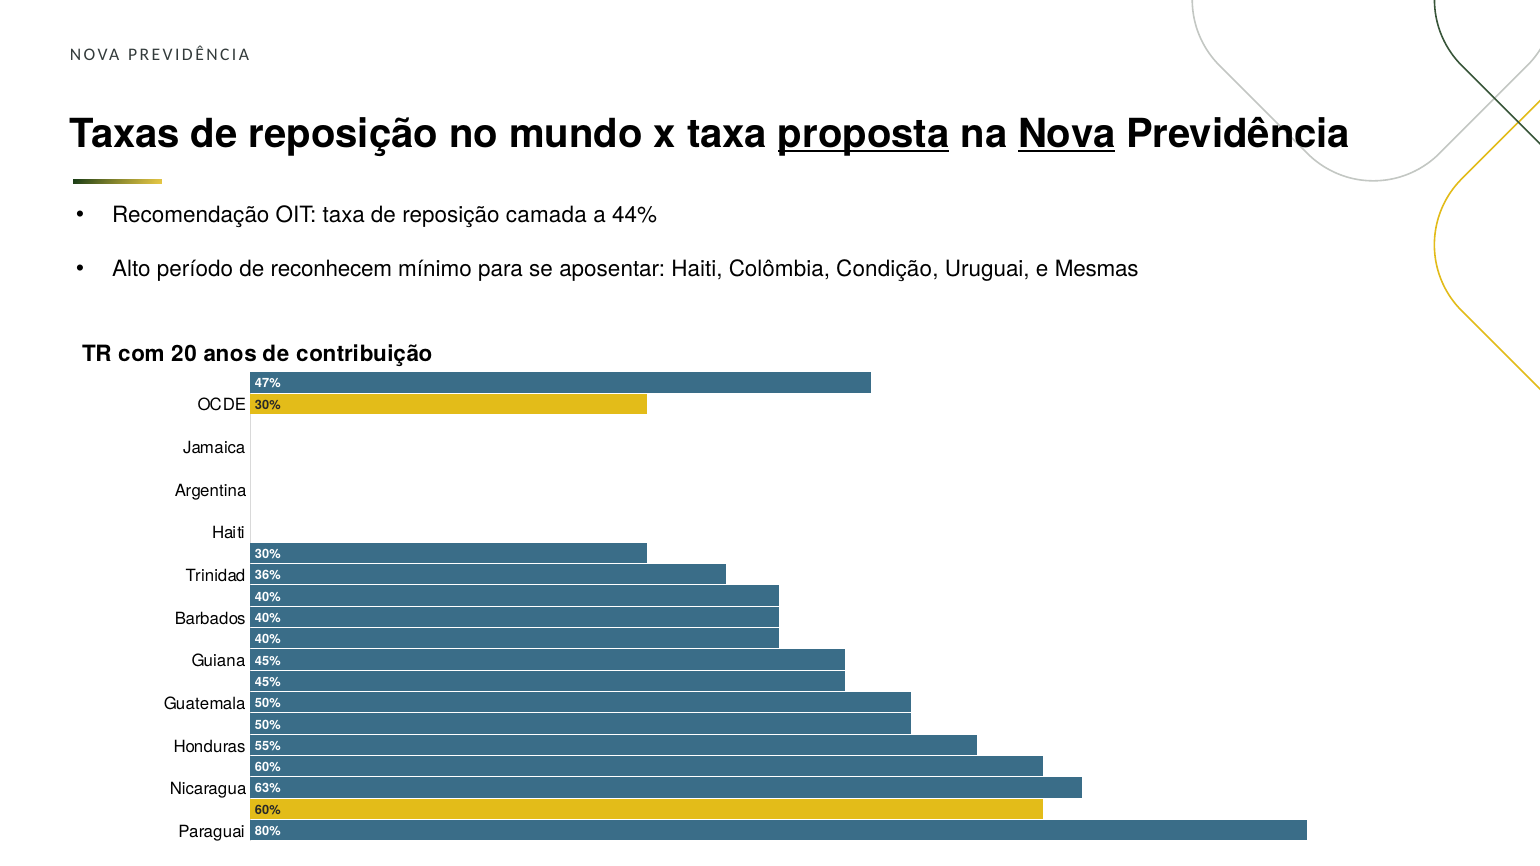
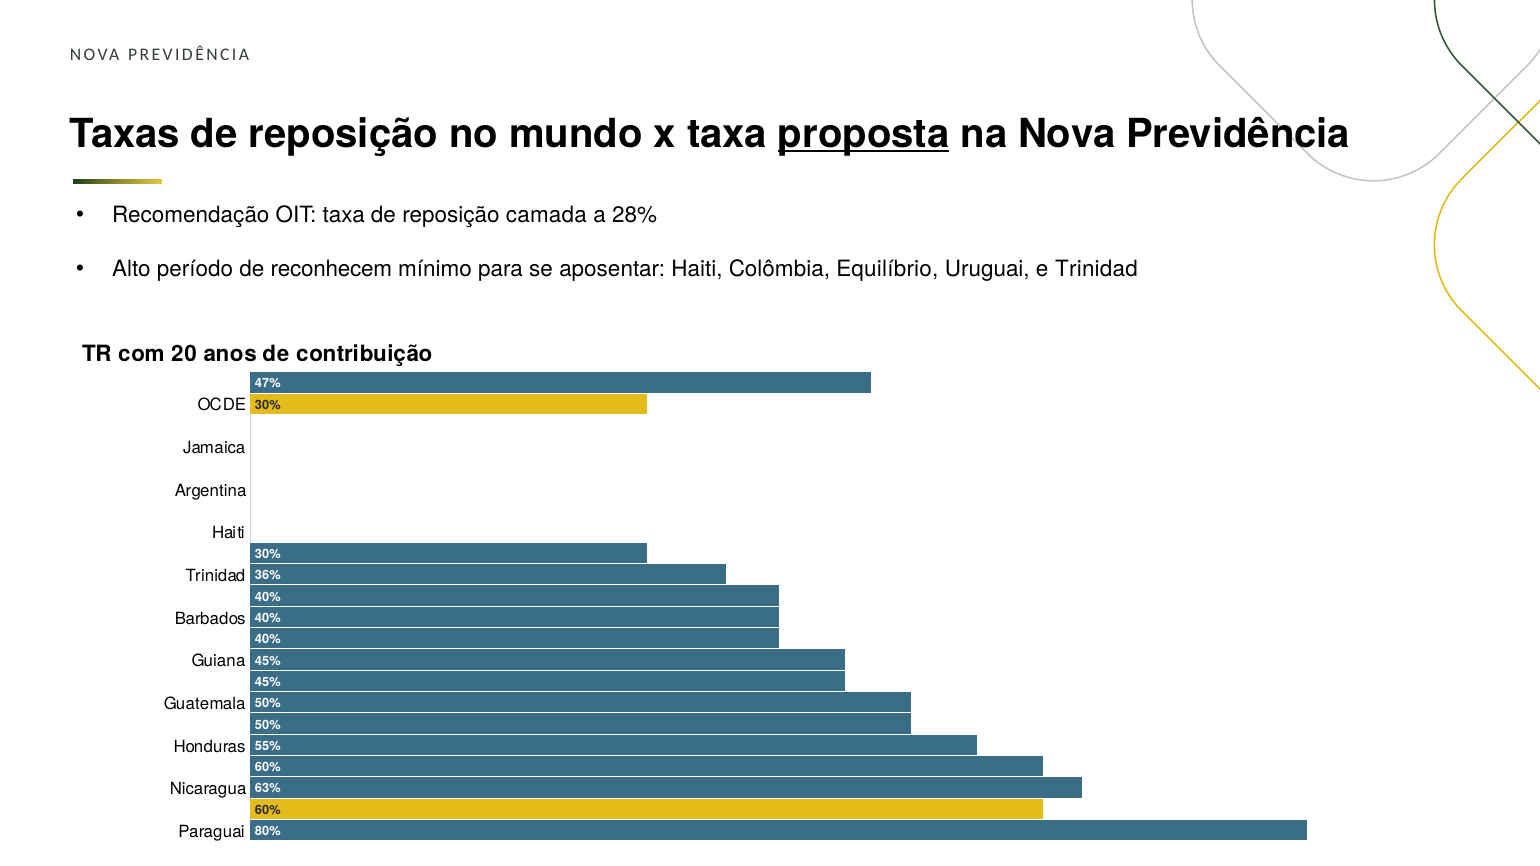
Nova at (1067, 134) underline: present -> none
44%: 44% -> 28%
Condição: Condição -> Equilíbrio
e Mesmas: Mesmas -> Trinidad
